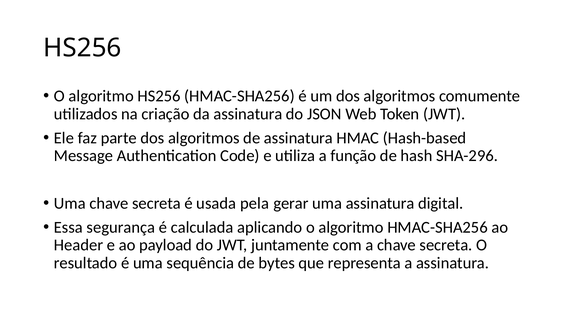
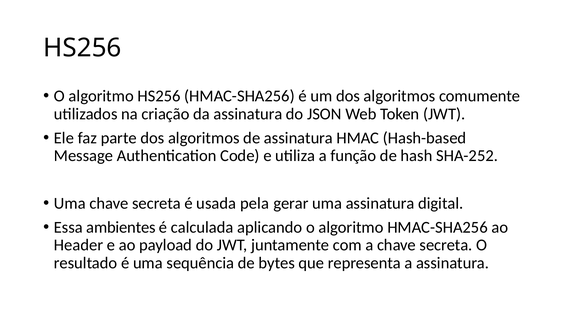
SHA-296: SHA-296 -> SHA-252
segurança: segurança -> ambientes
